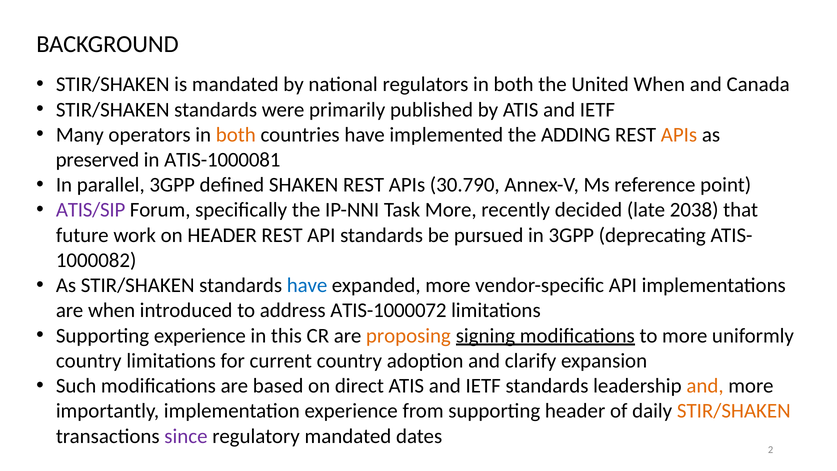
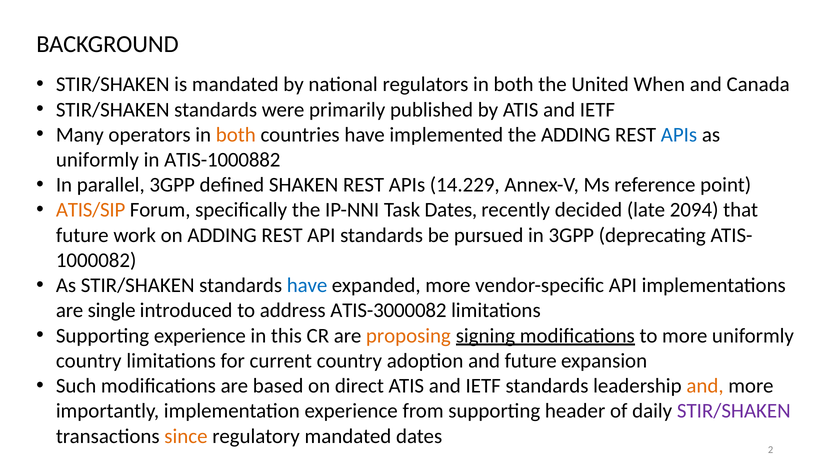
APIs at (679, 135) colour: orange -> blue
preserved at (98, 160): preserved -> uniformly
ATIS-1000081: ATIS-1000081 -> ATIS-1000882
30.790: 30.790 -> 14.229
ATIS/SIP colour: purple -> orange
Task More: More -> Dates
2038: 2038 -> 2094
on HEADER: HEADER -> ADDING
are when: when -> single
ATIS-1000072: ATIS-1000072 -> ATIS-3000082
and clarify: clarify -> future
STIR/SHAKEN at (734, 411) colour: orange -> purple
since colour: purple -> orange
